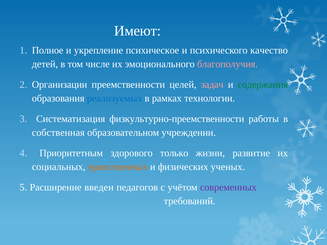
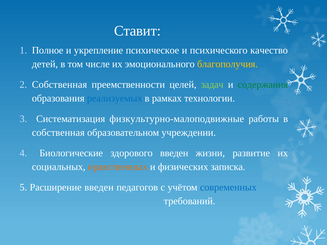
Имеют: Имеют -> Ставит
благополучия colour: pink -> yellow
Организации at (60, 85): Организации -> Собственная
задач colour: pink -> light green
физкультурно-преемственности: физкультурно-преемственности -> физкультурно-малоподвижные
Приоритетным: Приоритетным -> Биологические
здорового только: только -> введен
ученых: ученых -> записка
современных colour: purple -> blue
